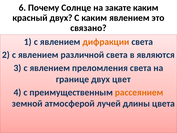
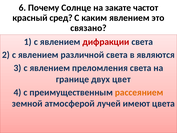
закате каким: каким -> частот
красный двух: двух -> сред
дифракции colour: orange -> red
длины: длины -> имеют
